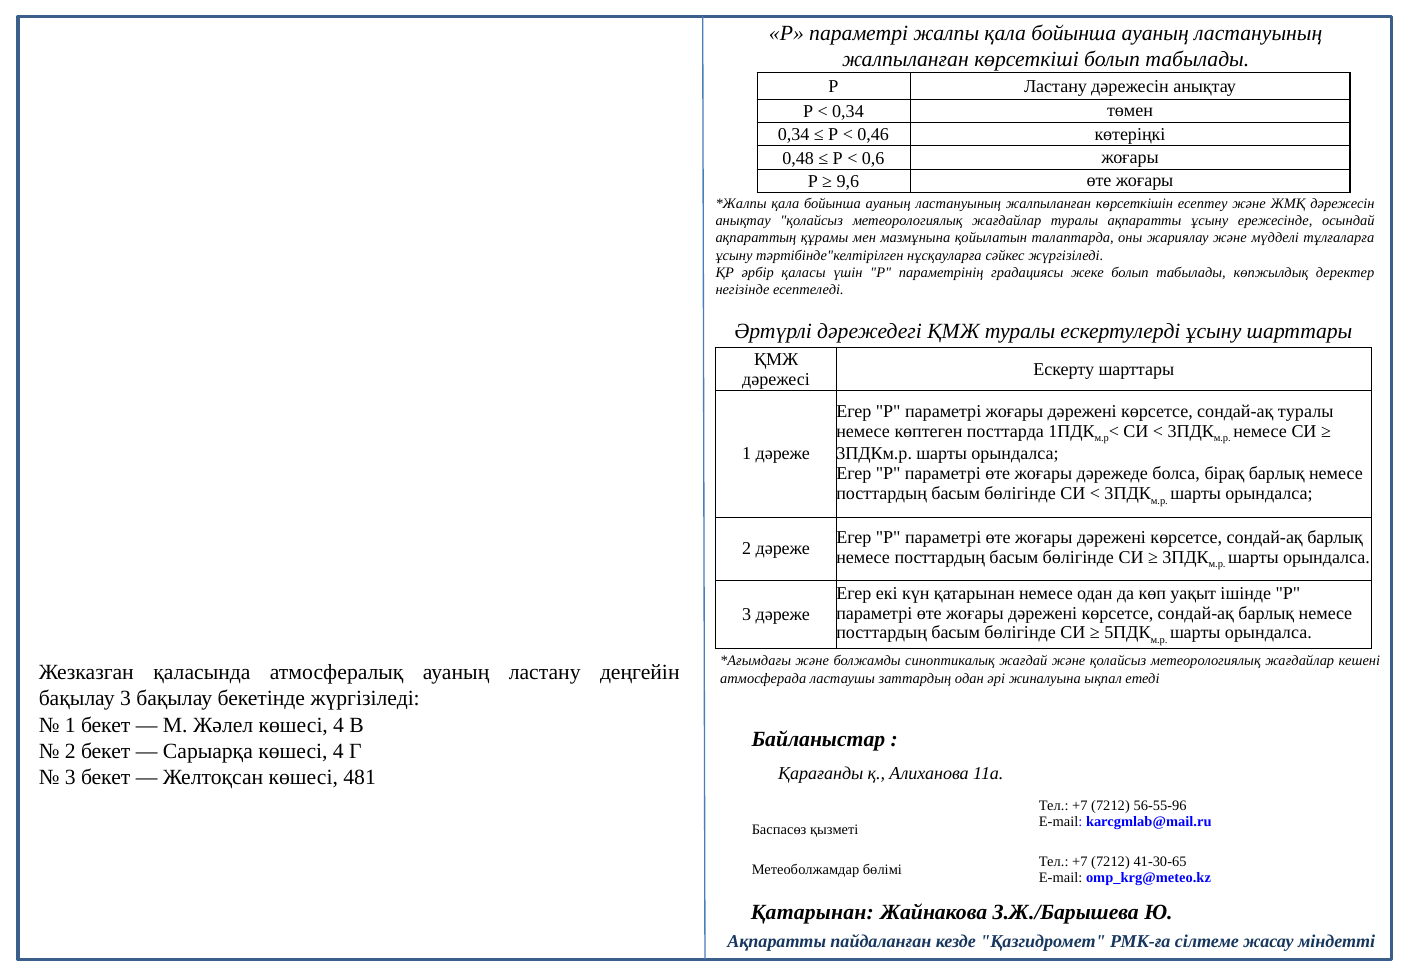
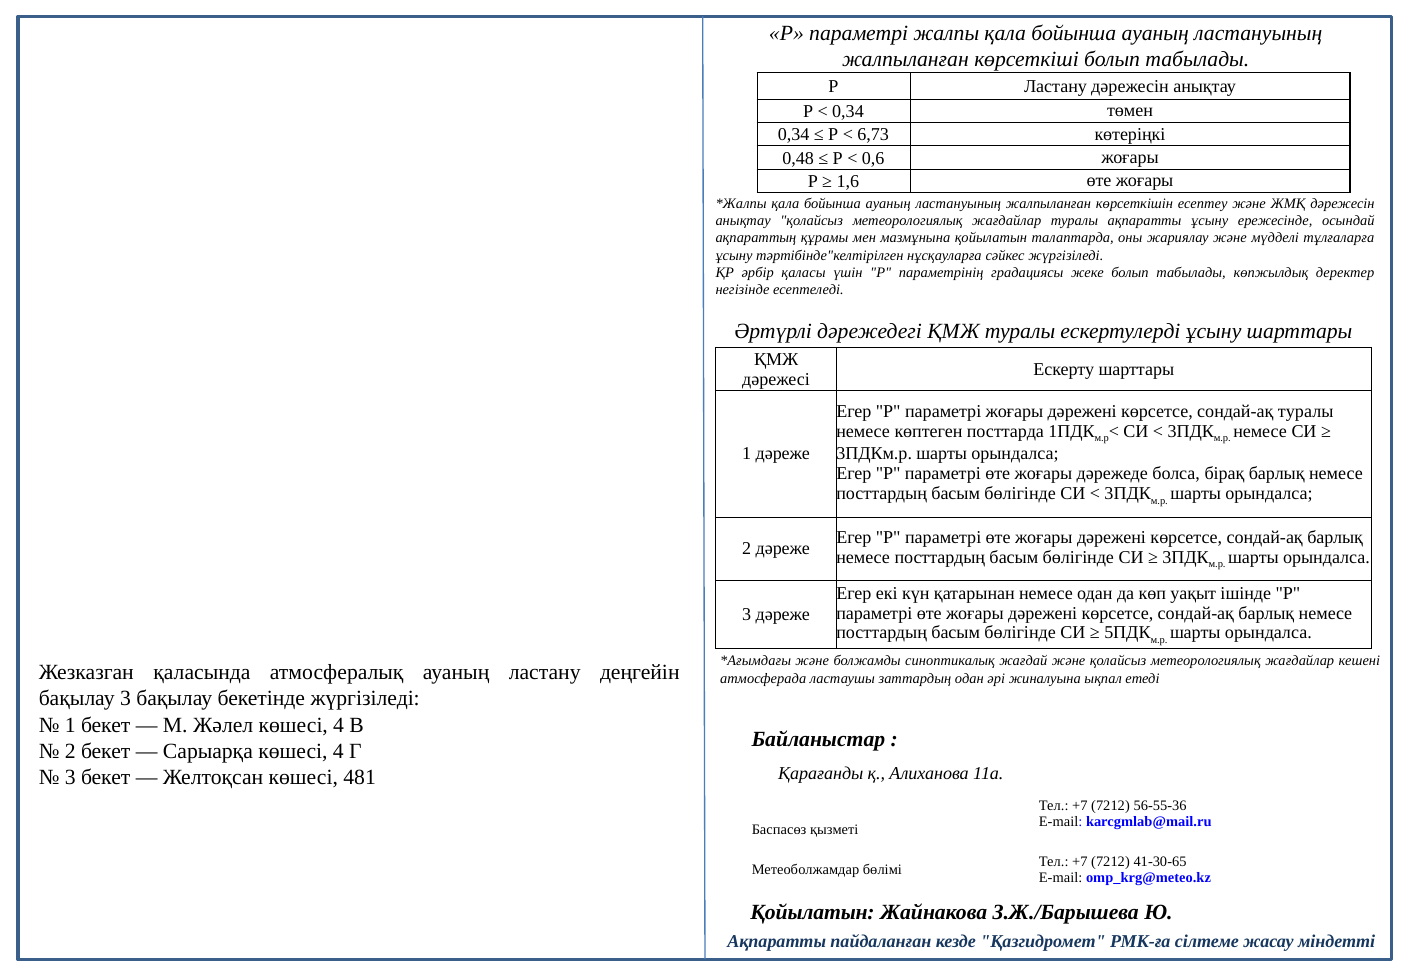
0,46: 0,46 -> 6,73
9,6: 9,6 -> 1,6
56-55-96: 56-55-96 -> 56-55-36
Қатарынан at (812, 912): Қатарынан -> Қойылатын
